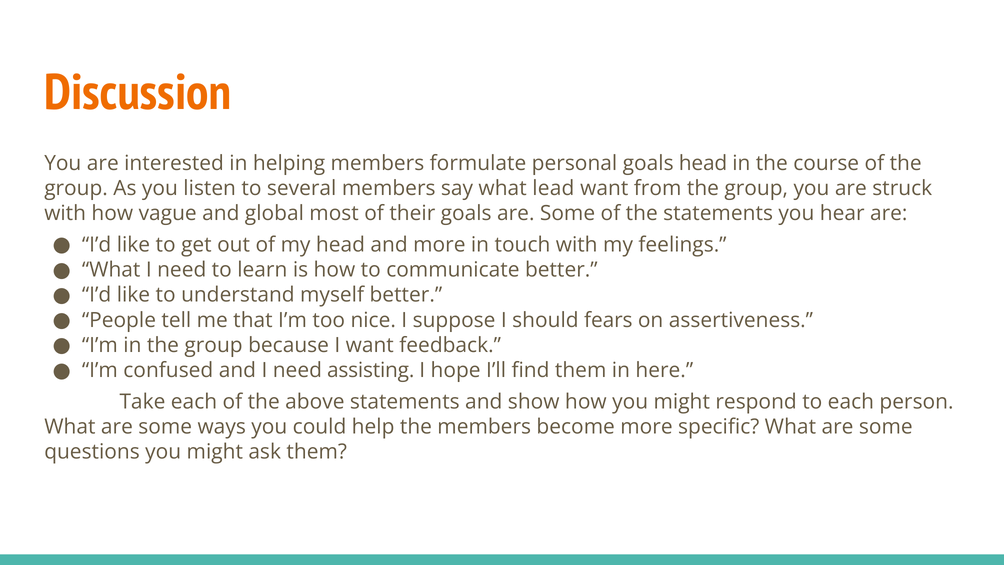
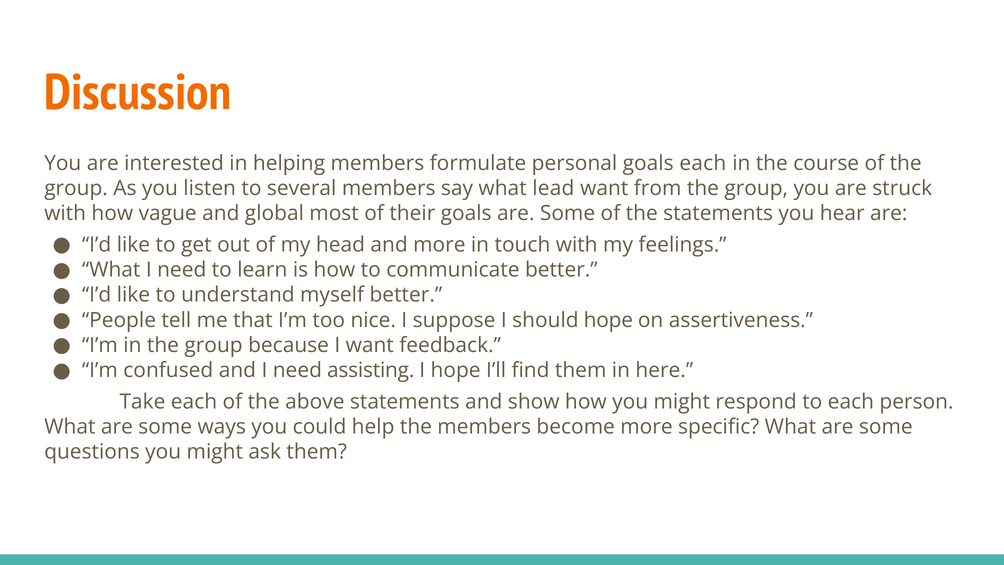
goals head: head -> each
should fears: fears -> hope
